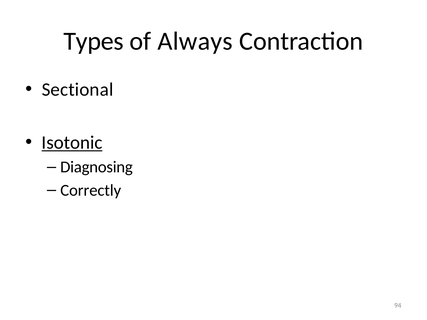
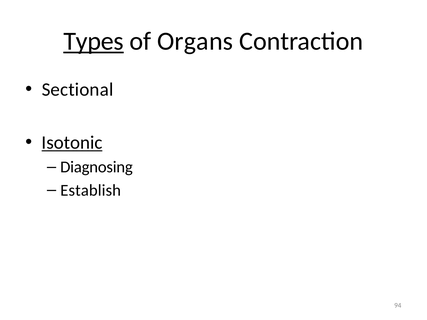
Types underline: none -> present
Always: Always -> Organs
Correctly: Correctly -> Establish
